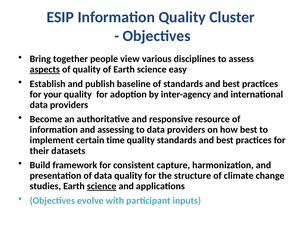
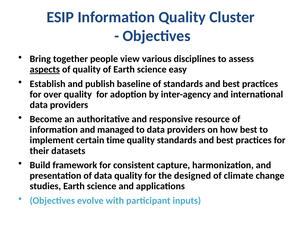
your: your -> over
assessing: assessing -> managed
structure: structure -> designed
science at (102, 186) underline: present -> none
